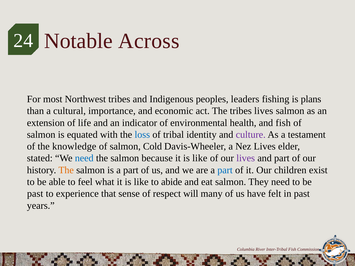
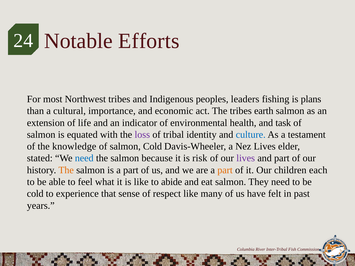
Across: Across -> Efforts
tribes lives: lives -> earth
and fish: fish -> task
loss colour: blue -> purple
culture colour: purple -> blue
because it is like: like -> risk
part at (225, 170) colour: blue -> orange
exist: exist -> each
past at (35, 194): past -> cold
respect will: will -> like
